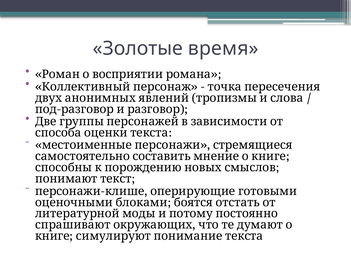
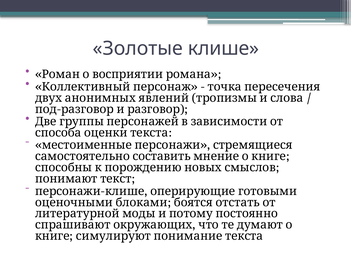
Золотые время: время -> клише
